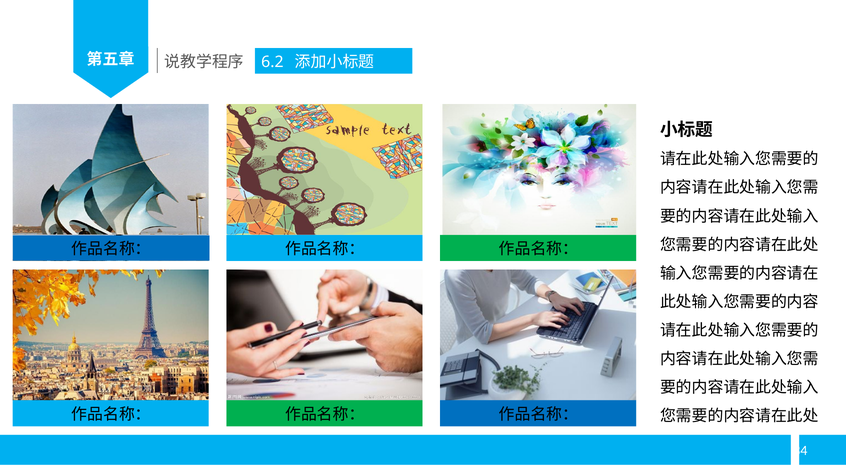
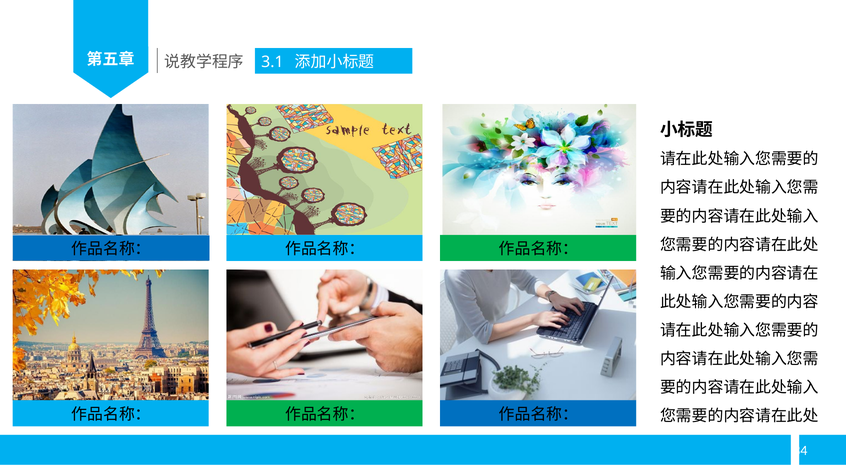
6.2: 6.2 -> 3.1
